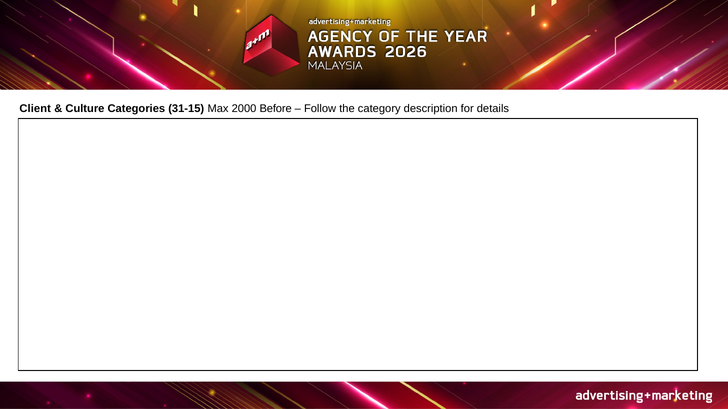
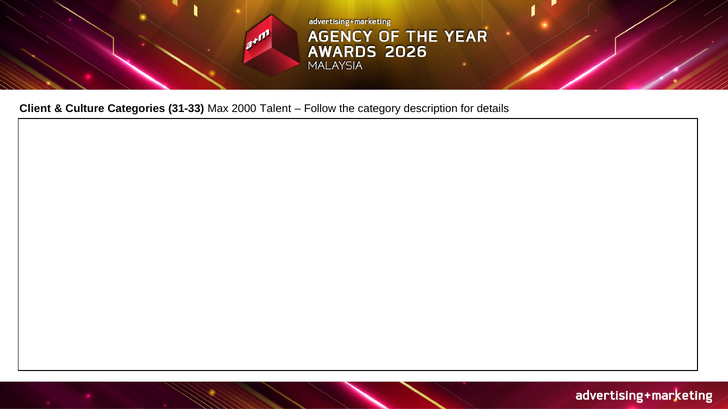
31-15: 31-15 -> 31-33
Before: Before -> Talent
